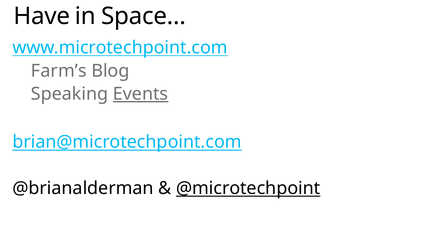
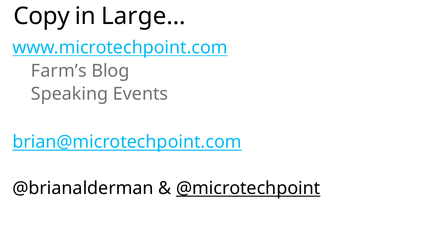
Have: Have -> Copy
Space…: Space… -> Large…
Events underline: present -> none
